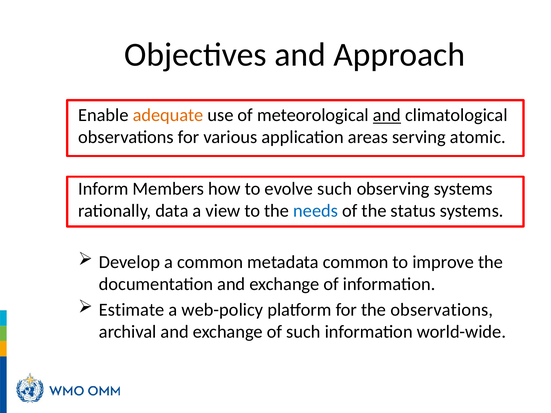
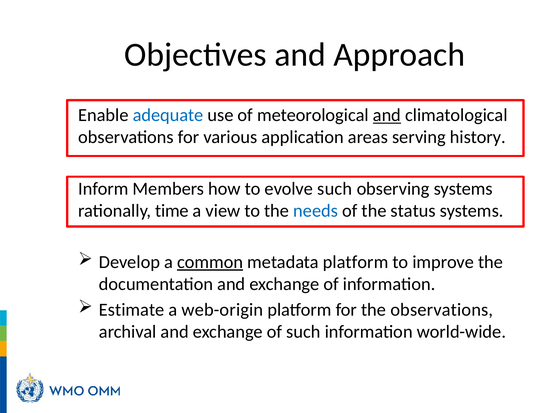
adequate colour: orange -> blue
atomic: atomic -> history
data: data -> time
common at (210, 262) underline: none -> present
metadata common: common -> platform
web-policy: web-policy -> web-origin
